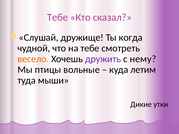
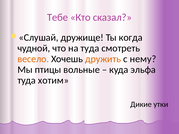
на тебе: тебе -> туда
дружить colour: purple -> orange
летим: летим -> эльфа
мыши: мыши -> хотим
